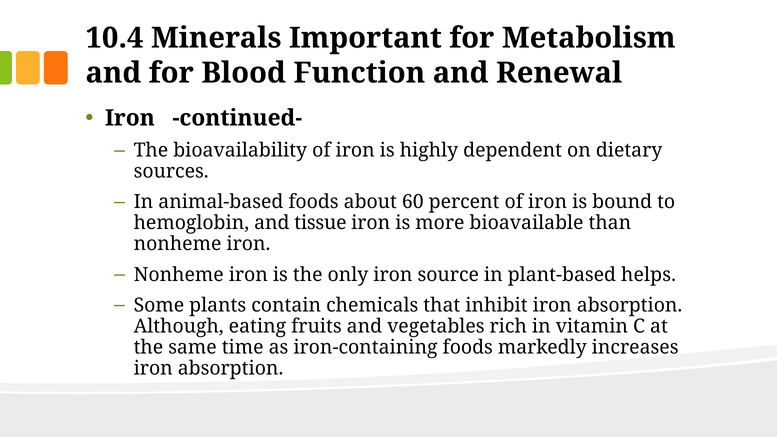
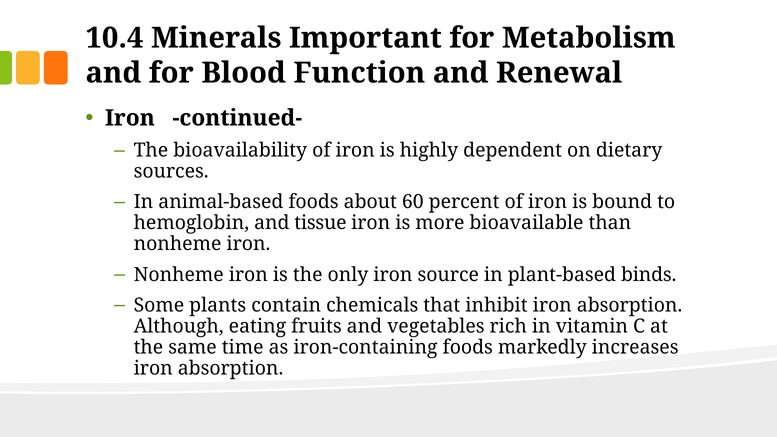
helps: helps -> binds
